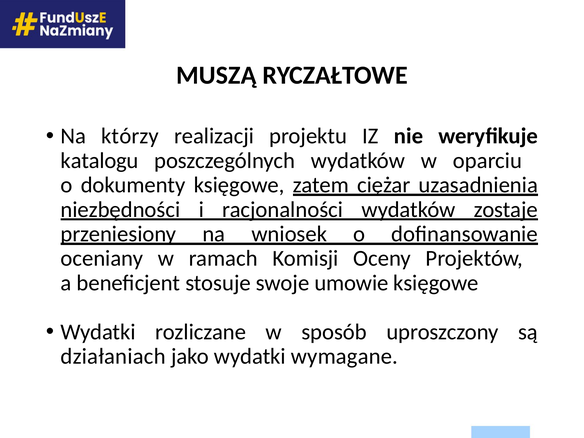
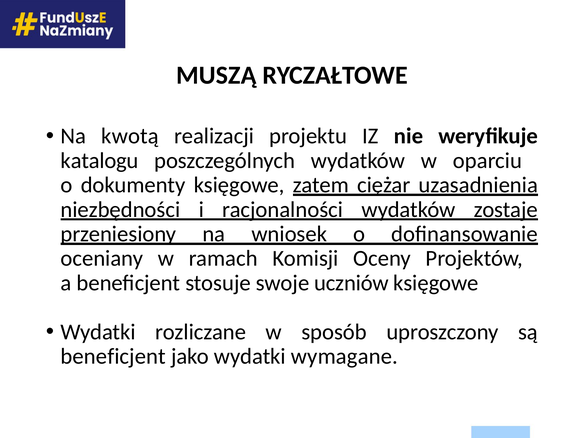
którzy: którzy -> kwotą
umowie: umowie -> uczniów
działaniach at (113, 356): działaniach -> beneficjent
